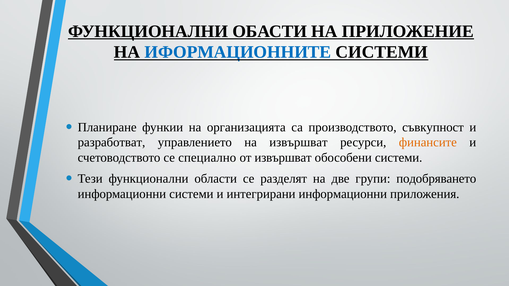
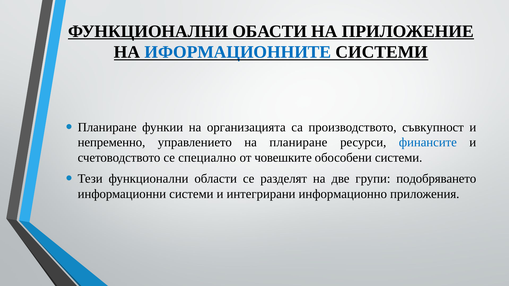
разработват: разработват -> непременно
на извършват: извършват -> планиране
финансите colour: orange -> blue
от извършват: извършват -> човешките
интегрирани информационни: информационни -> информационно
